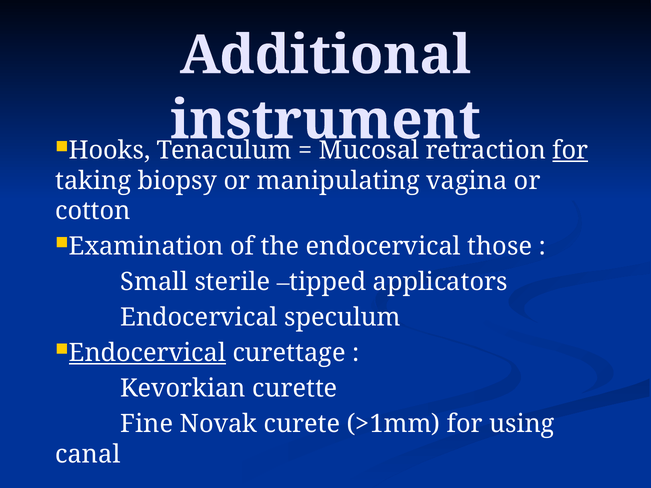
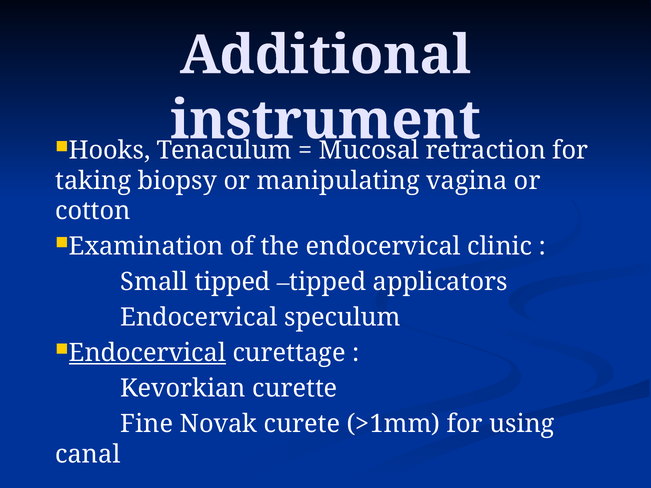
for at (570, 150) underline: present -> none
those: those -> clinic
Small sterile: sterile -> tipped
